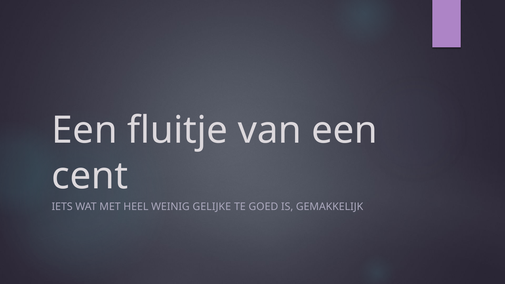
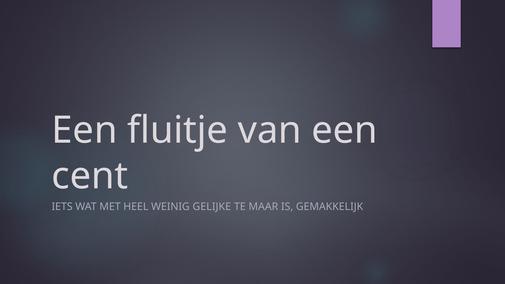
GOED: GOED -> MAAR
